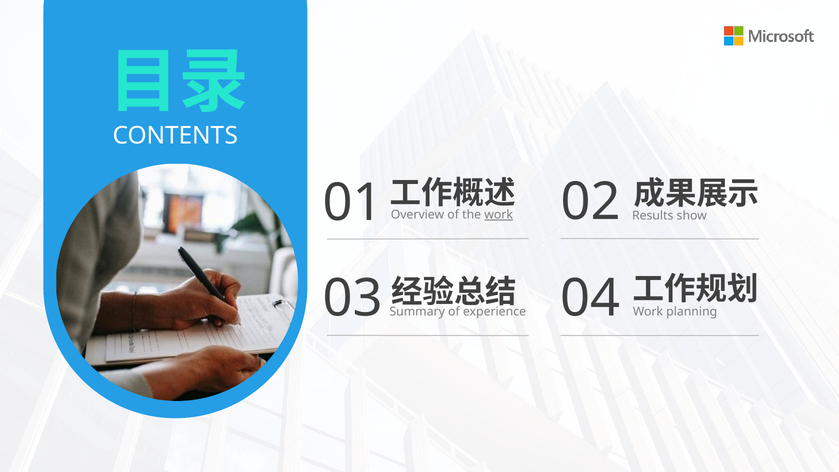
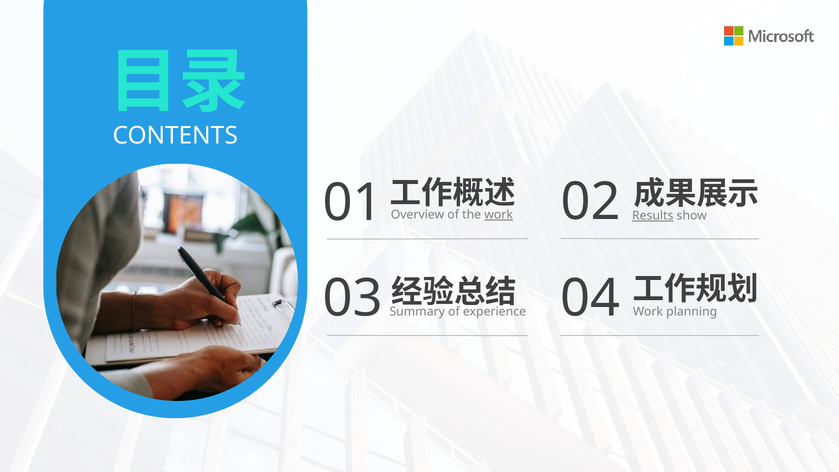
Results underline: none -> present
